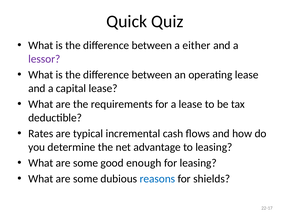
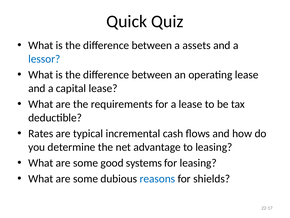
either: either -> assets
lessor colour: purple -> blue
enough: enough -> systems
